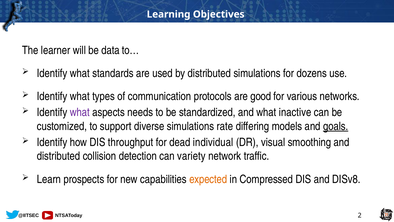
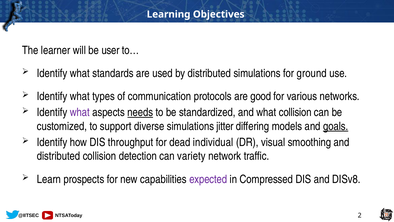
data: data -> user
dozens: dozens -> ground
needs underline: none -> present
what inactive: inactive -> collision
rate: rate -> jitter
expected colour: orange -> purple
